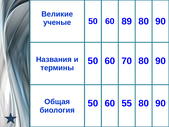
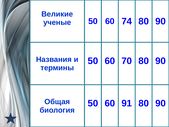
89: 89 -> 74
55: 55 -> 91
